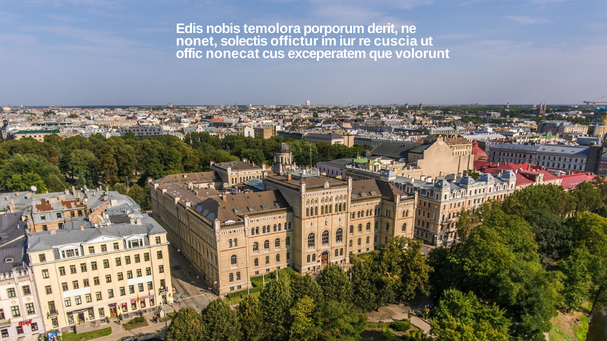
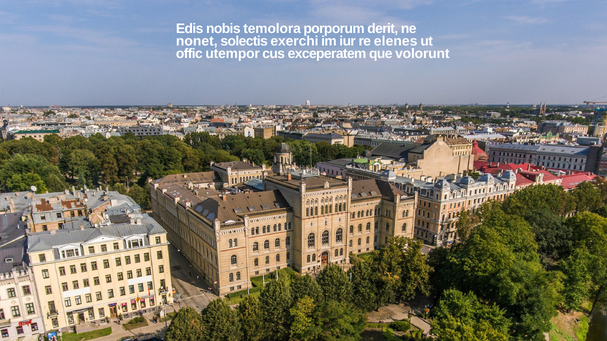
offictur: offictur -> exerchi
cuscia: cuscia -> elenes
nonecat: nonecat -> utempor
